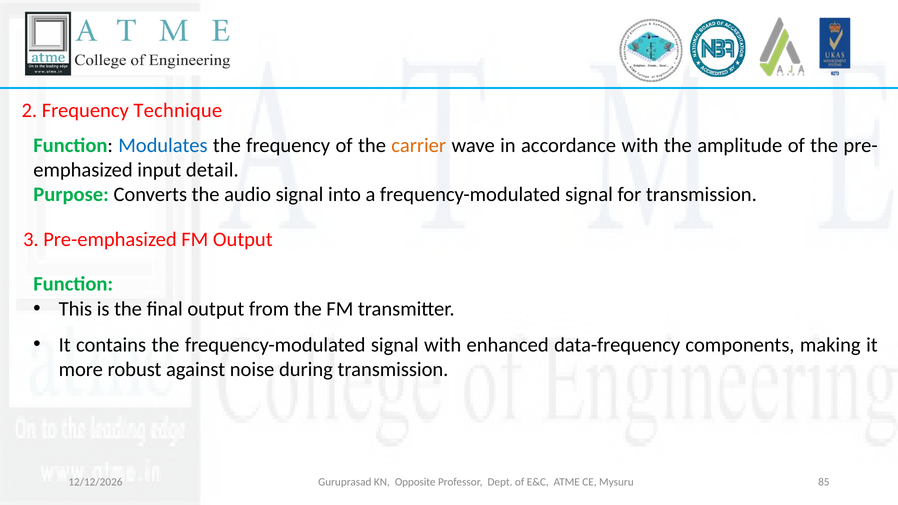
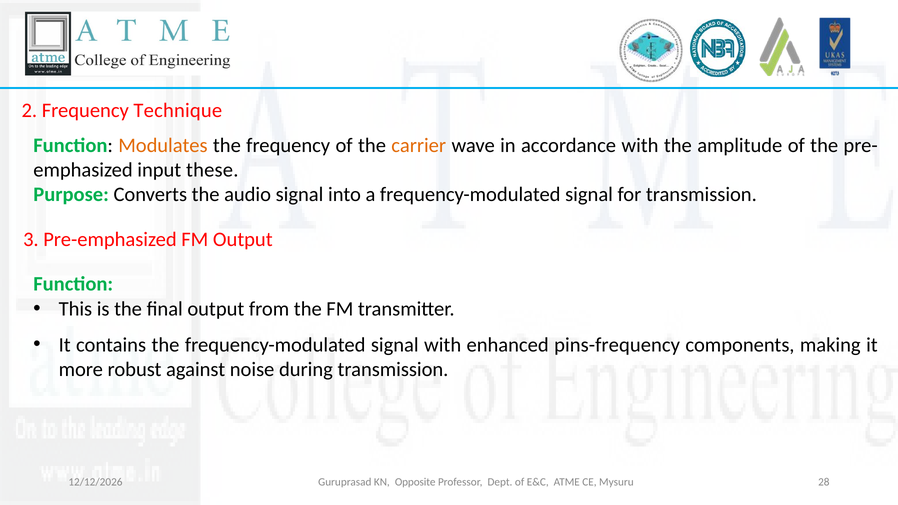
Modulates colour: blue -> orange
detail: detail -> these
data-frequency: data-frequency -> pins-frequency
85: 85 -> 28
